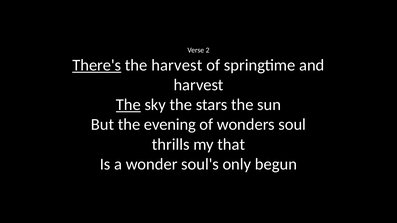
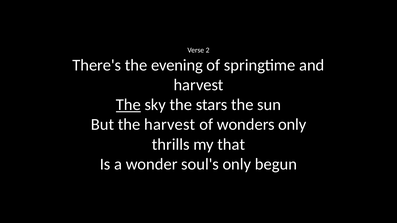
There's underline: present -> none
the harvest: harvest -> evening
the evening: evening -> harvest
wonders soul: soul -> only
